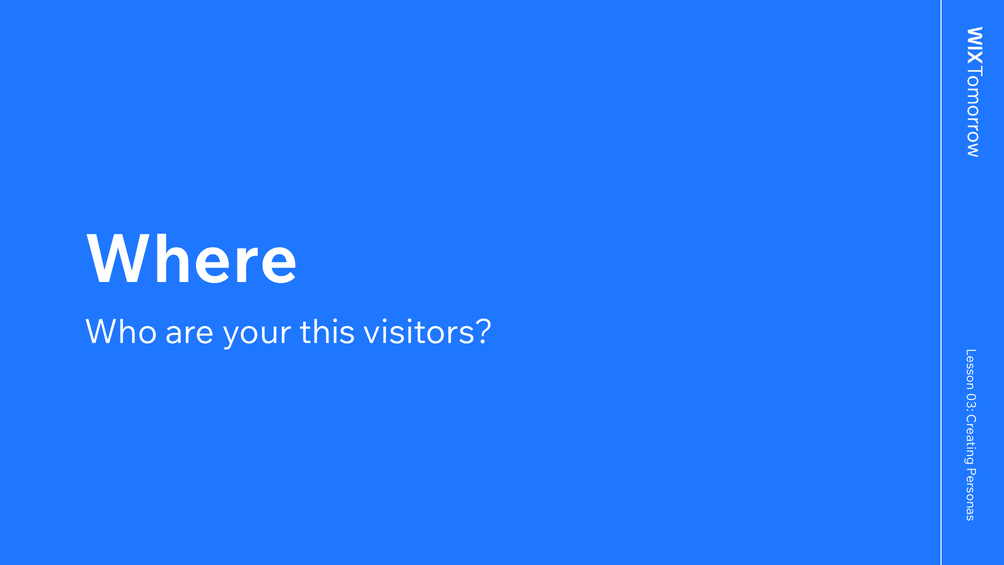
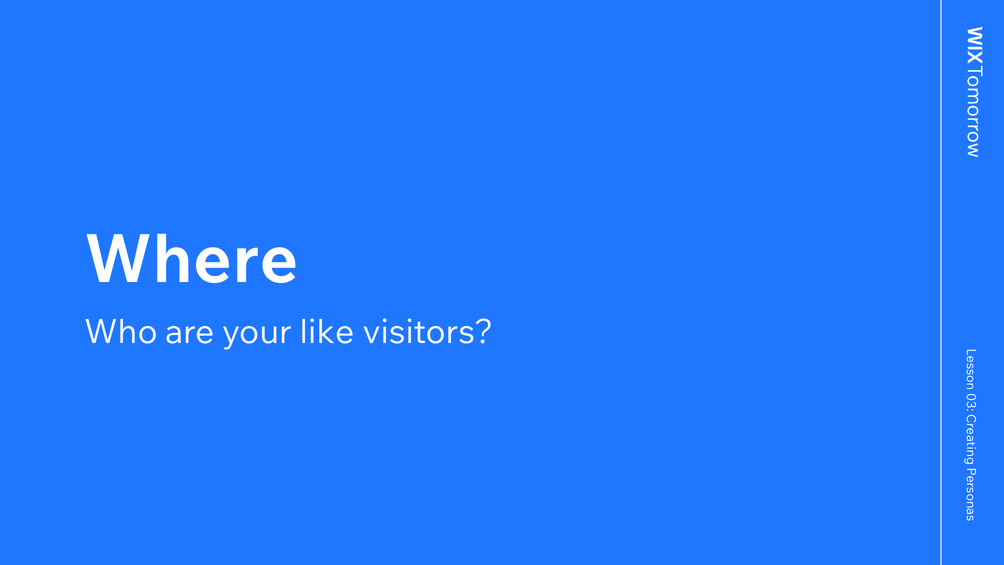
this: this -> like
